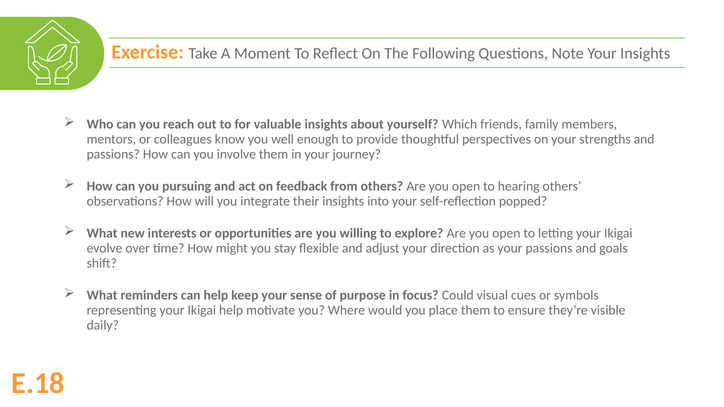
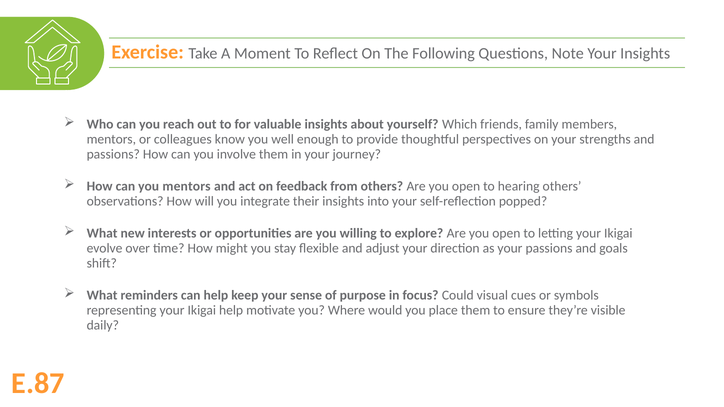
you pursuing: pursuing -> mentors
E.18: E.18 -> E.87
